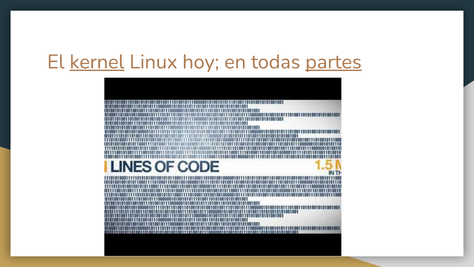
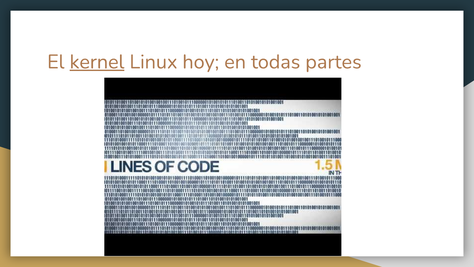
partes underline: present -> none
